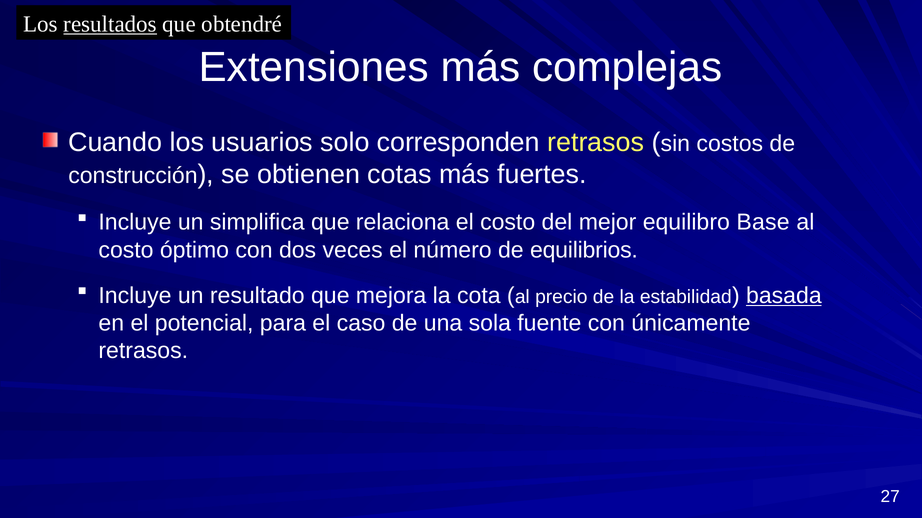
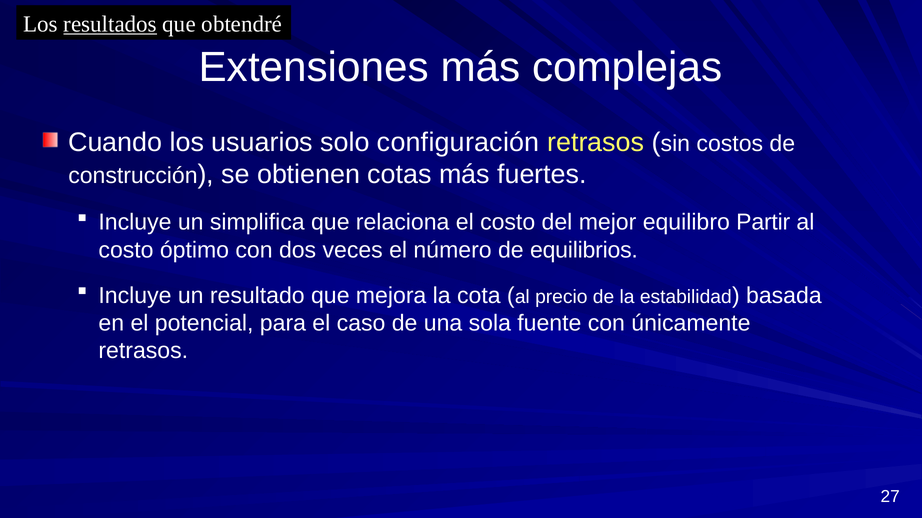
corresponden: corresponden -> configuración
Base: Base -> Partir
basada underline: present -> none
